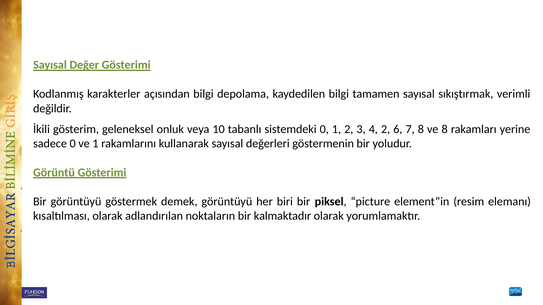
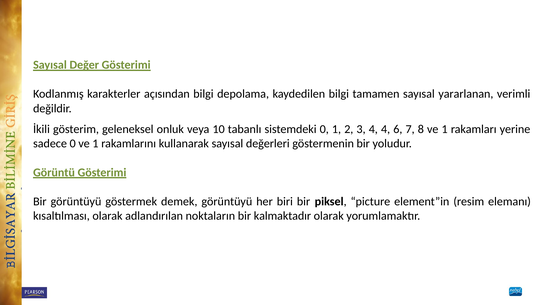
sıkıştırmak: sıkıştırmak -> yararlanan
4 2: 2 -> 4
8 ve 8: 8 -> 1
